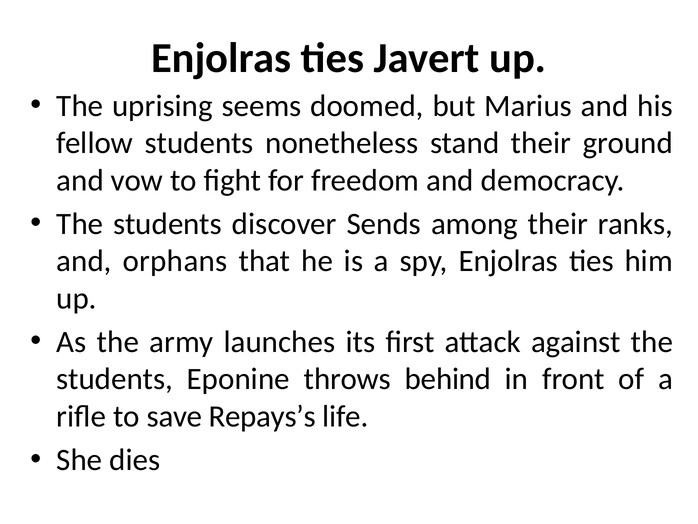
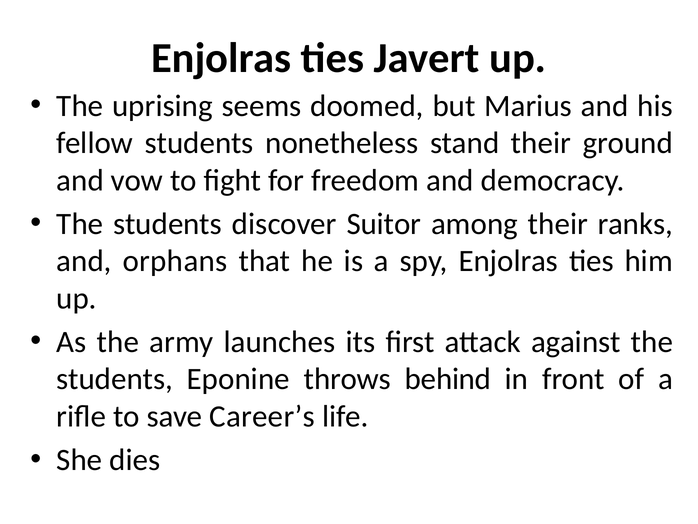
Sends: Sends -> Suitor
Repays’s: Repays’s -> Career’s
